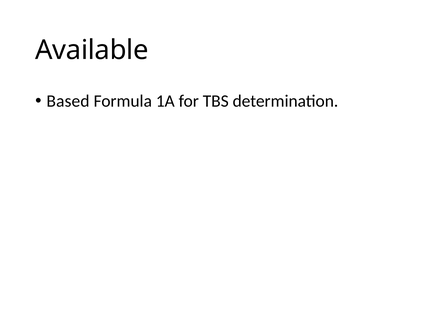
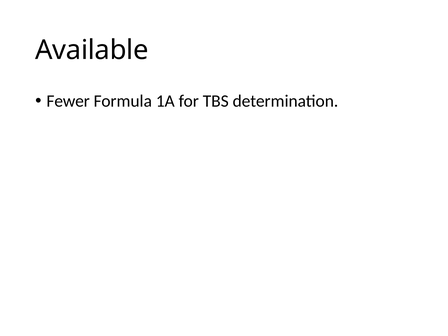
Based: Based -> Fewer
